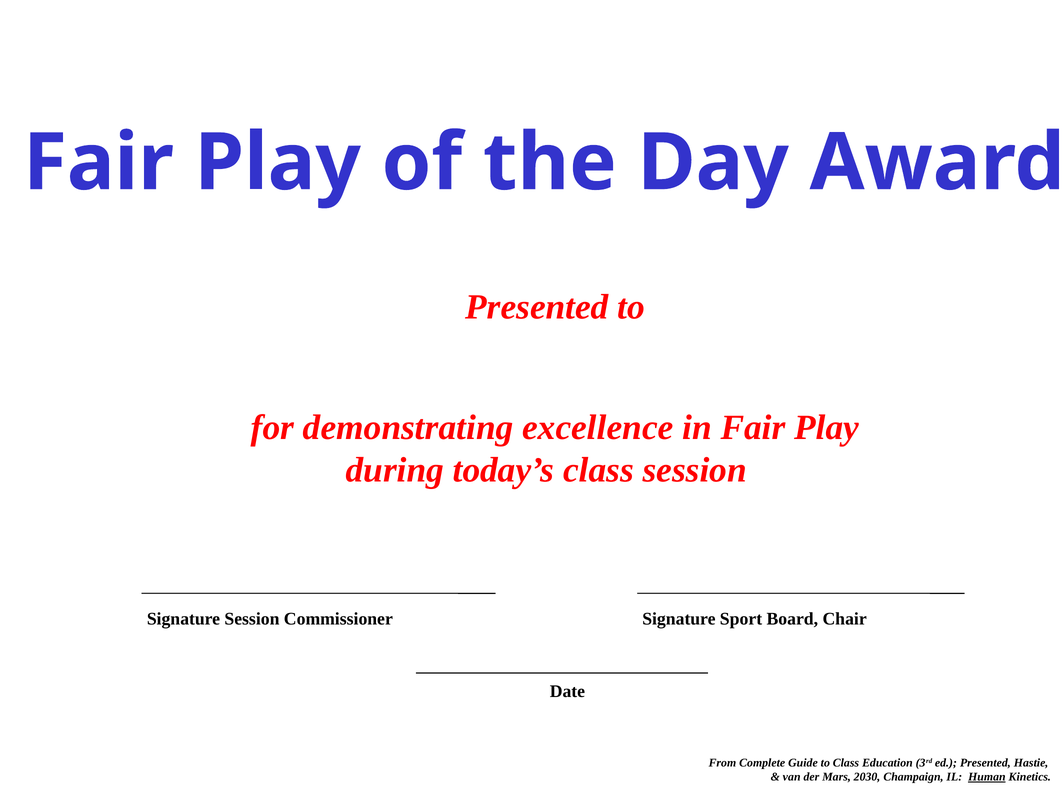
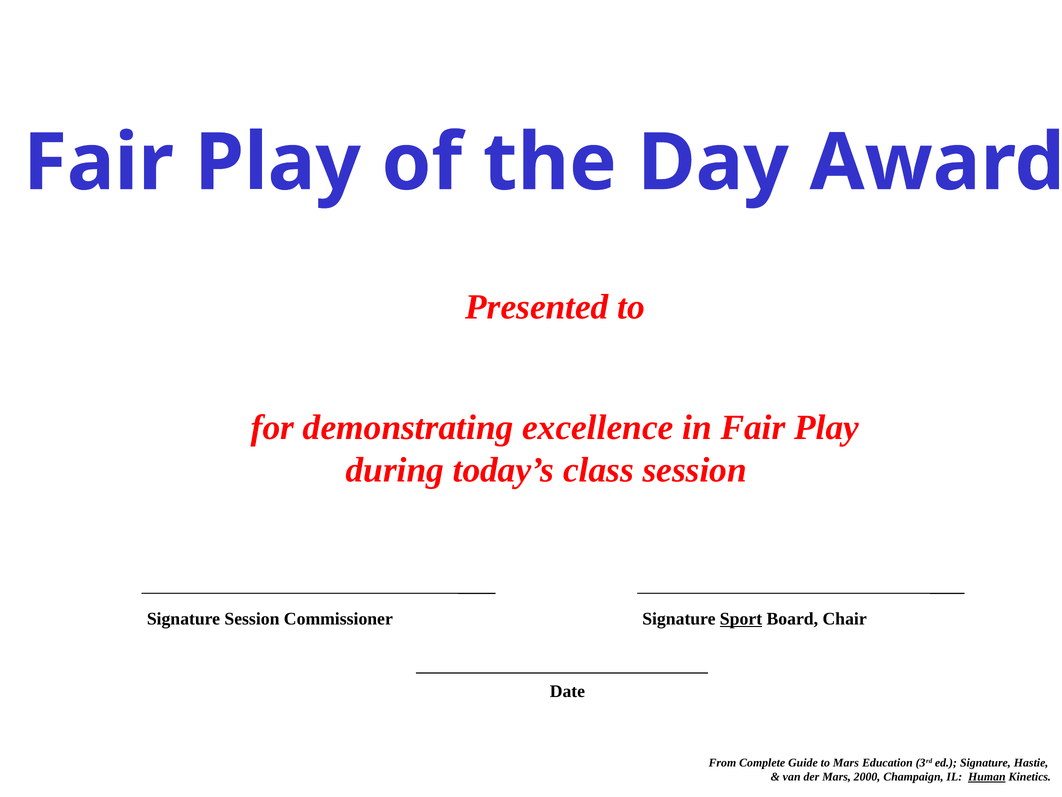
Sport underline: none -> present
to Class: Class -> Mars
ed Presented: Presented -> Signature
2030: 2030 -> 2000
